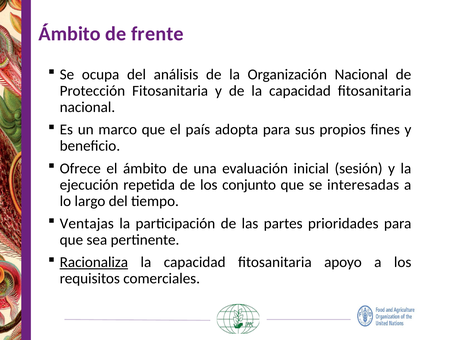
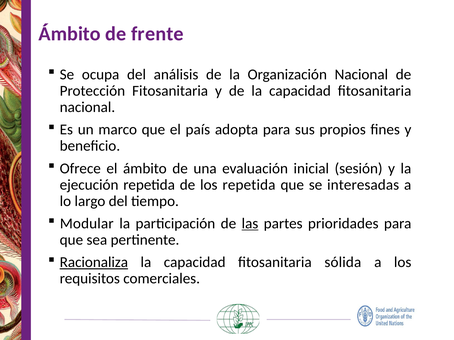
los conjunto: conjunto -> repetida
Ventajas: Ventajas -> Modular
las underline: none -> present
apoyo: apoyo -> sólida
